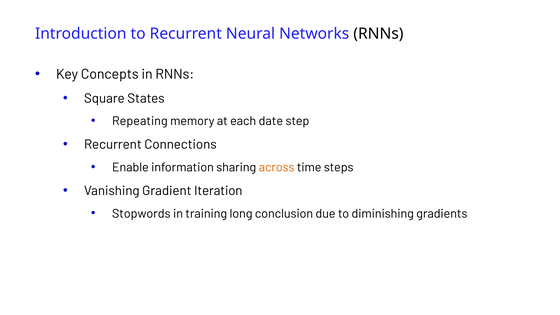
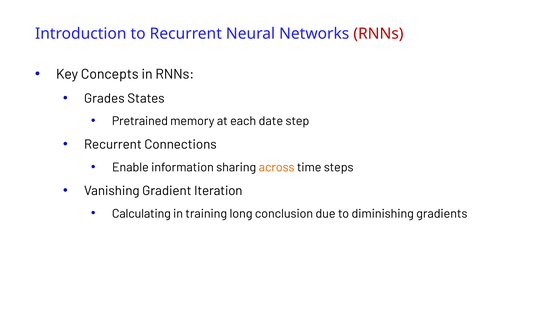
RNNs at (378, 34) colour: black -> red
Square: Square -> Grades
Repeating: Repeating -> Pretrained
Stopwords: Stopwords -> Calculating
